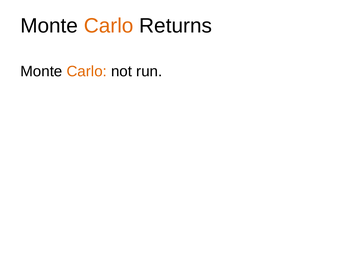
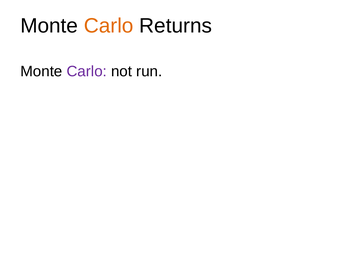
Carlo at (87, 71) colour: orange -> purple
